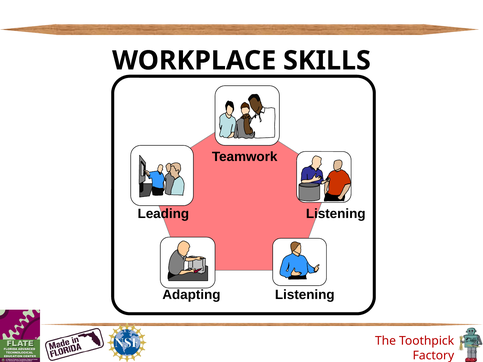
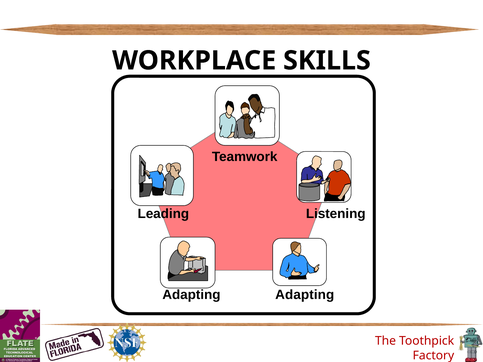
Listening at (305, 295): Listening -> Adapting
